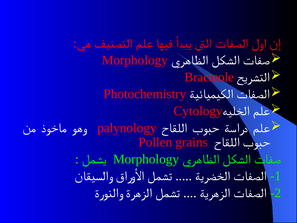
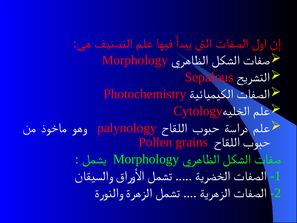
Bracteole: Bracteole -> Sepalous
